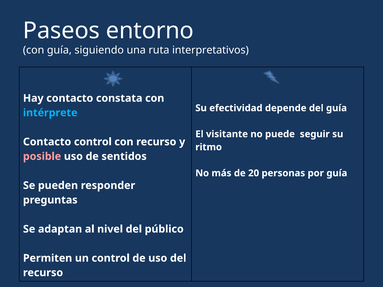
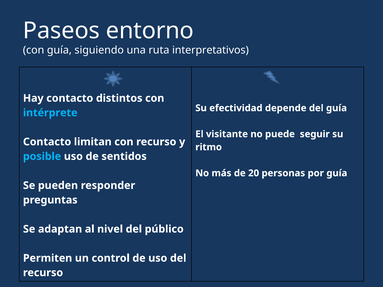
constata: constata -> distintos
Contacto control: control -> limitan
posible colour: pink -> light blue
